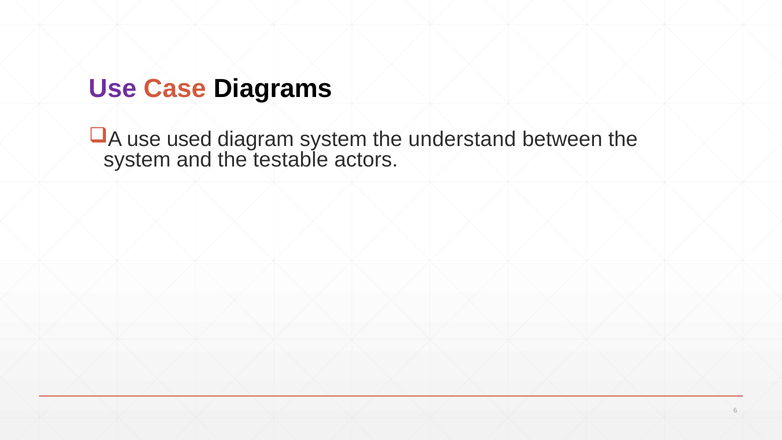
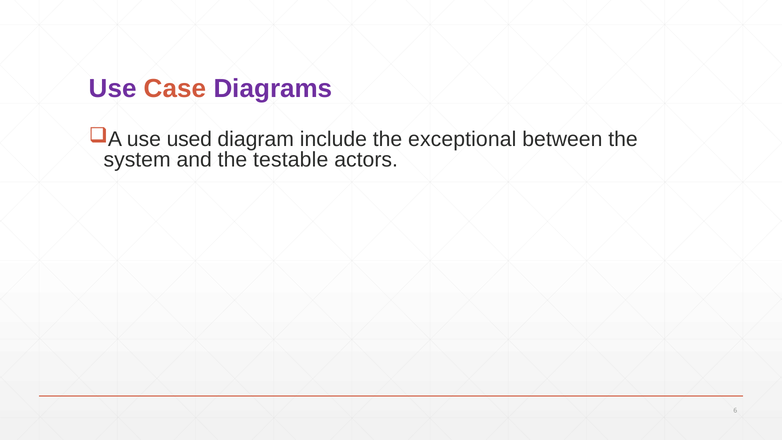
Diagrams colour: black -> purple
diagram system: system -> include
understand: understand -> exceptional
